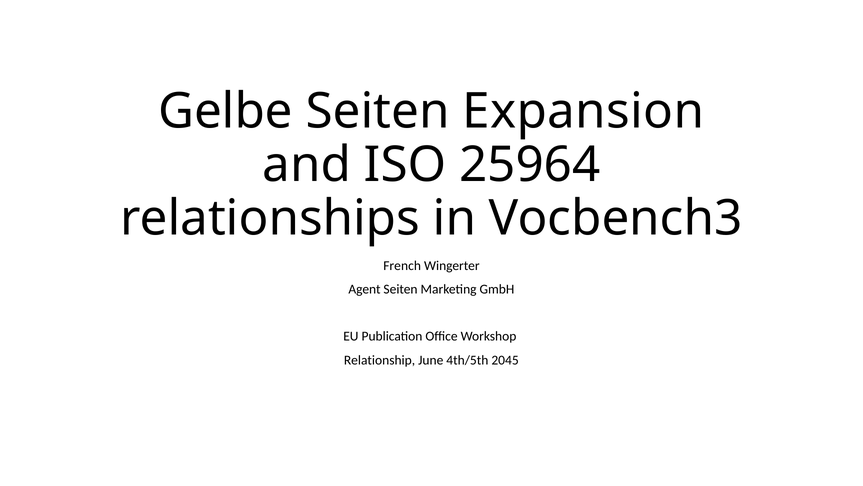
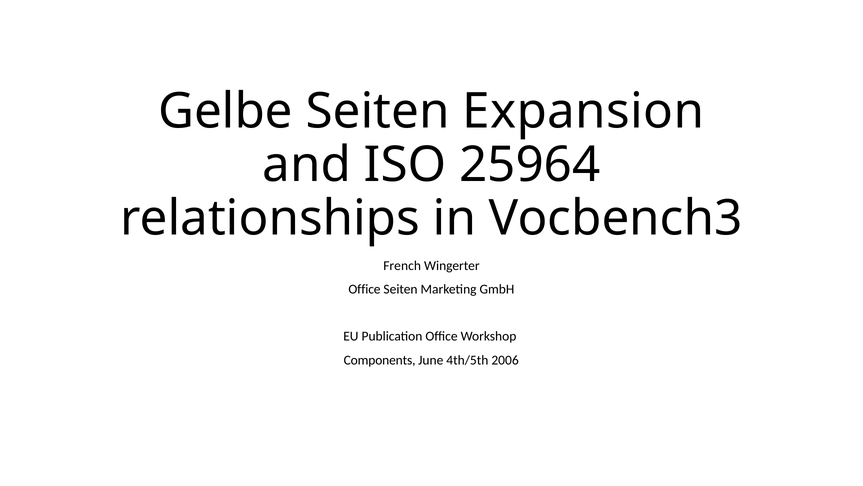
Agent at (364, 289): Agent -> Office
Relationship: Relationship -> Components
2045: 2045 -> 2006
